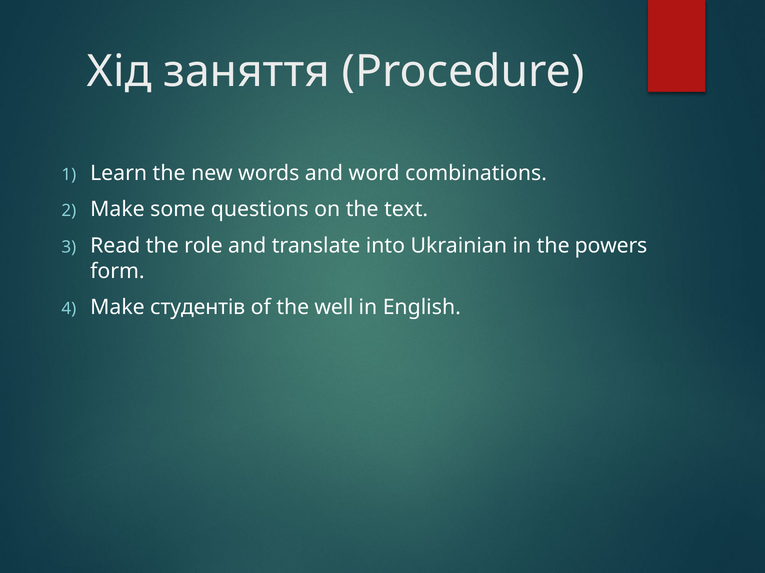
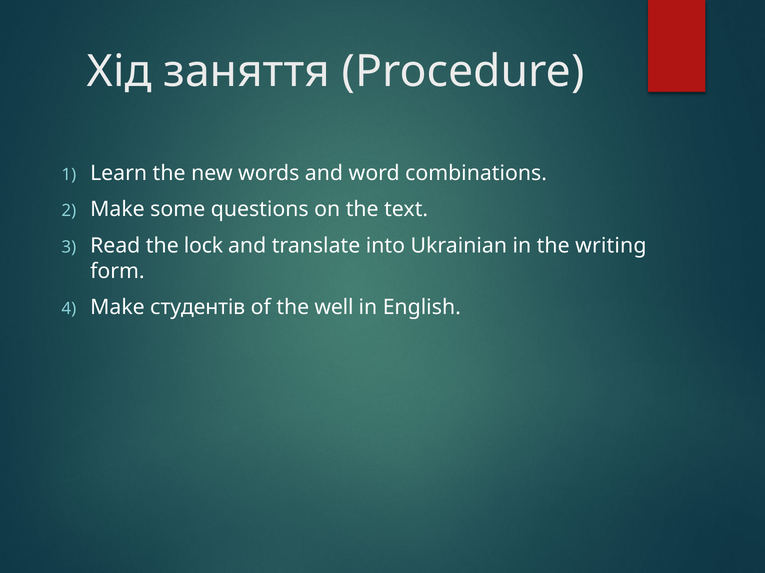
role: role -> lock
powers: powers -> writing
